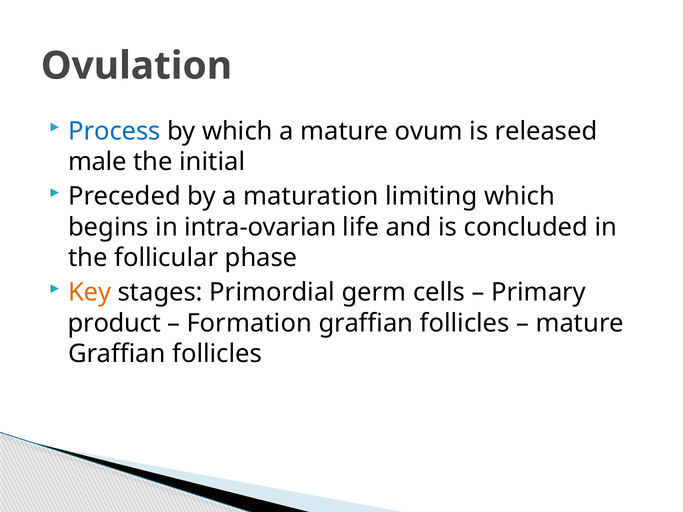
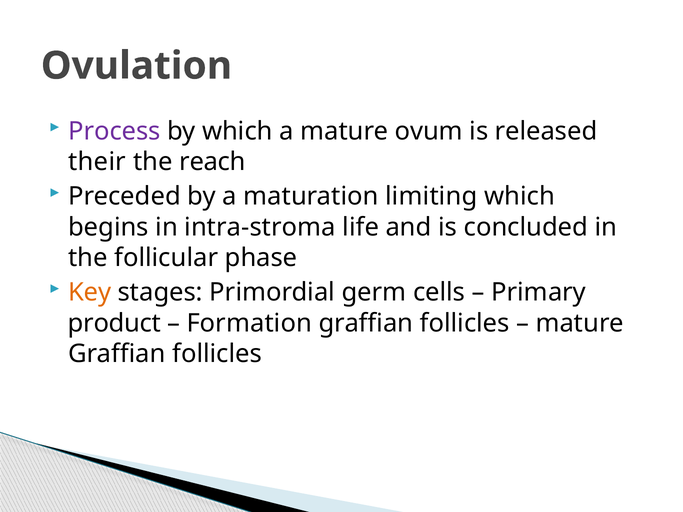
Process colour: blue -> purple
male: male -> their
initial: initial -> reach
intra-ovarian: intra-ovarian -> intra-stroma
